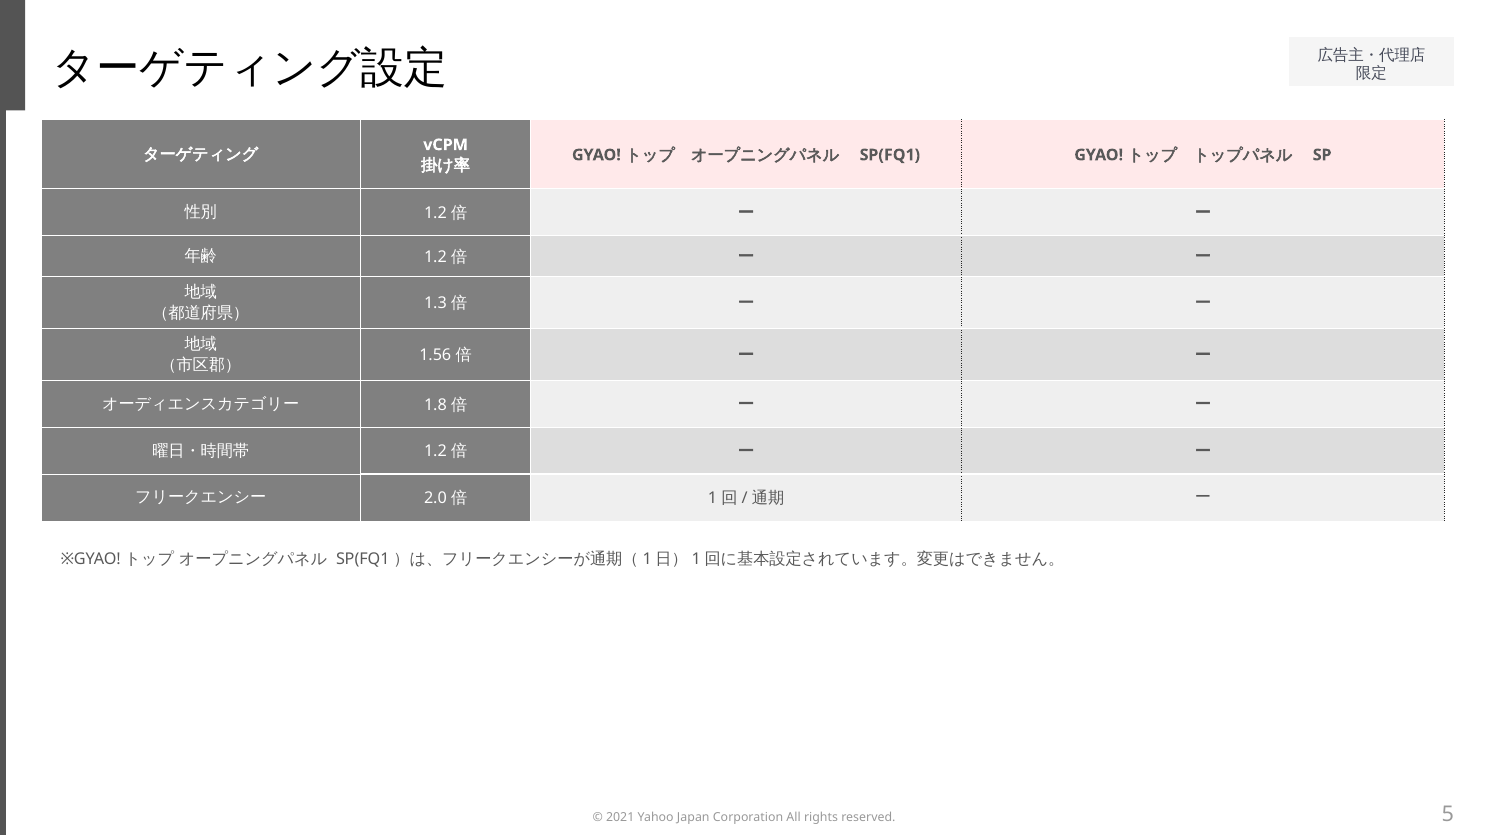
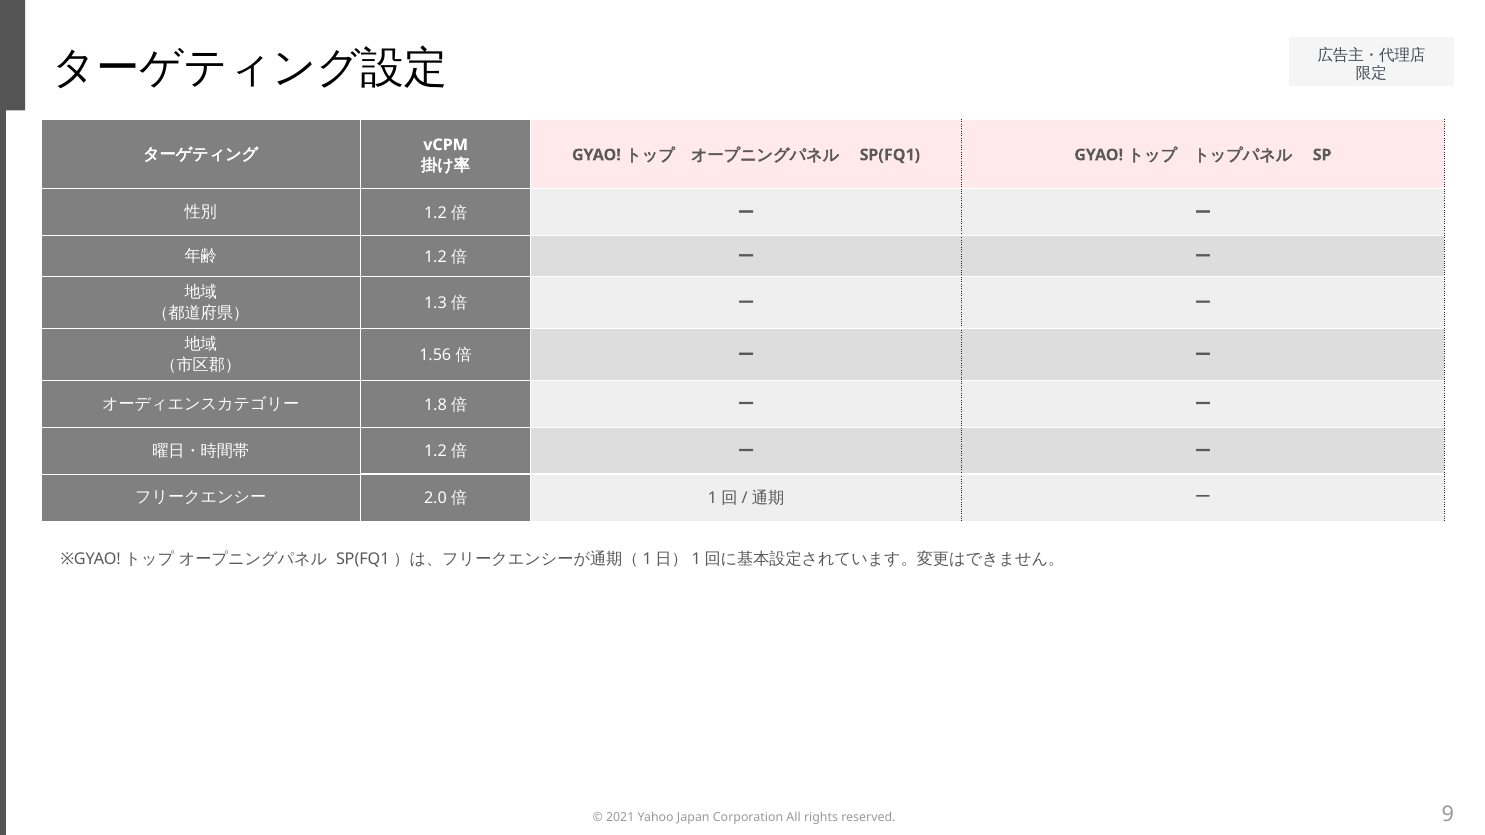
5: 5 -> 9
